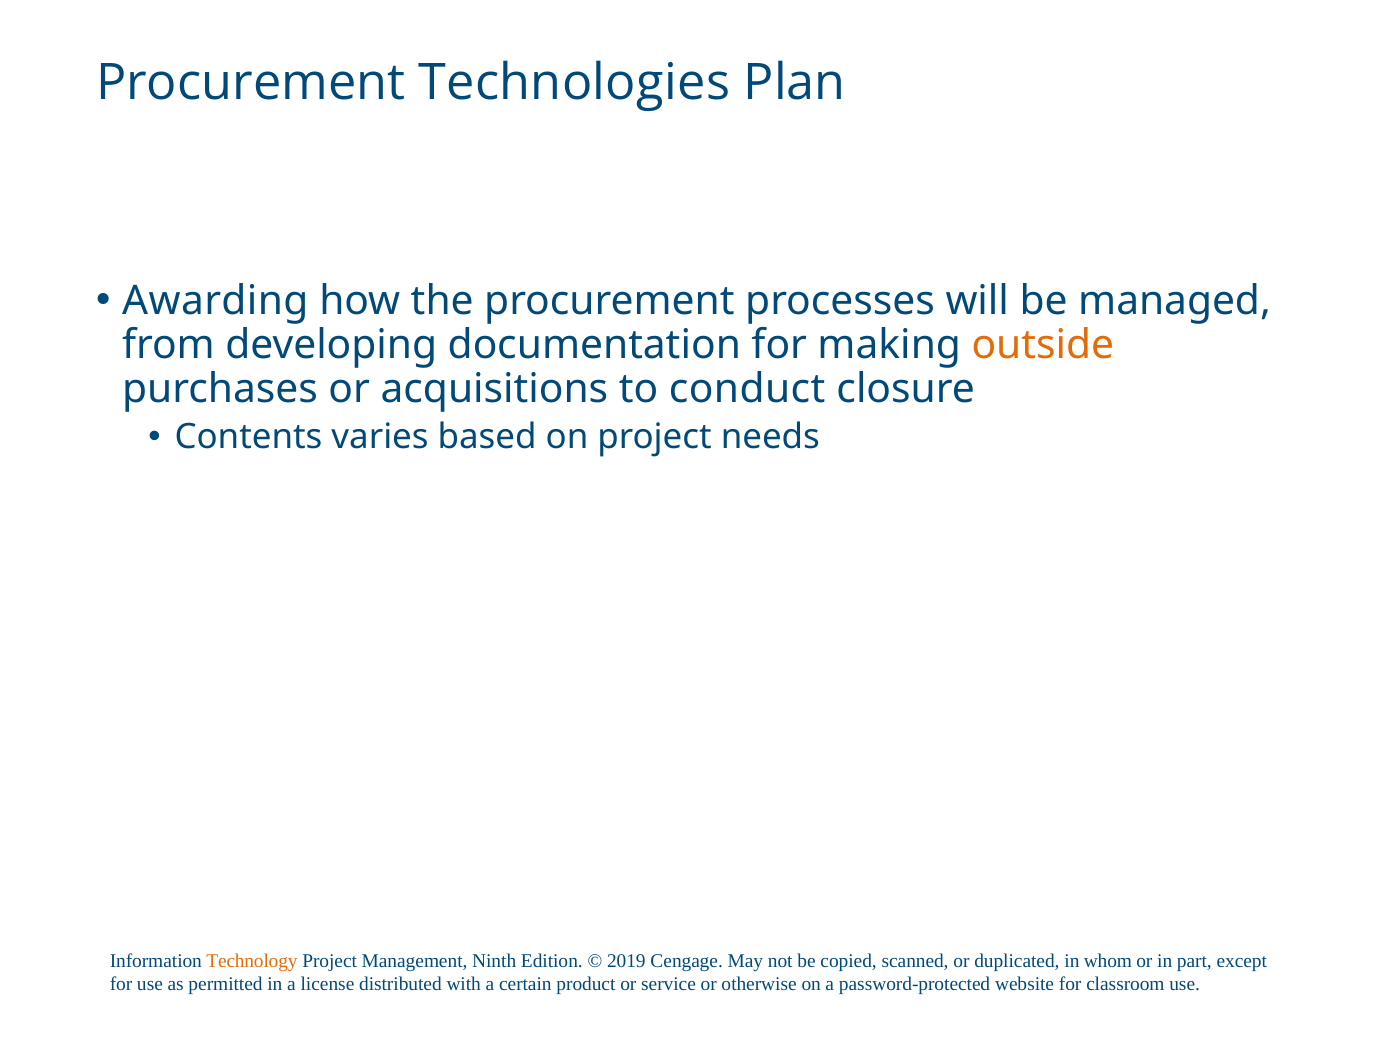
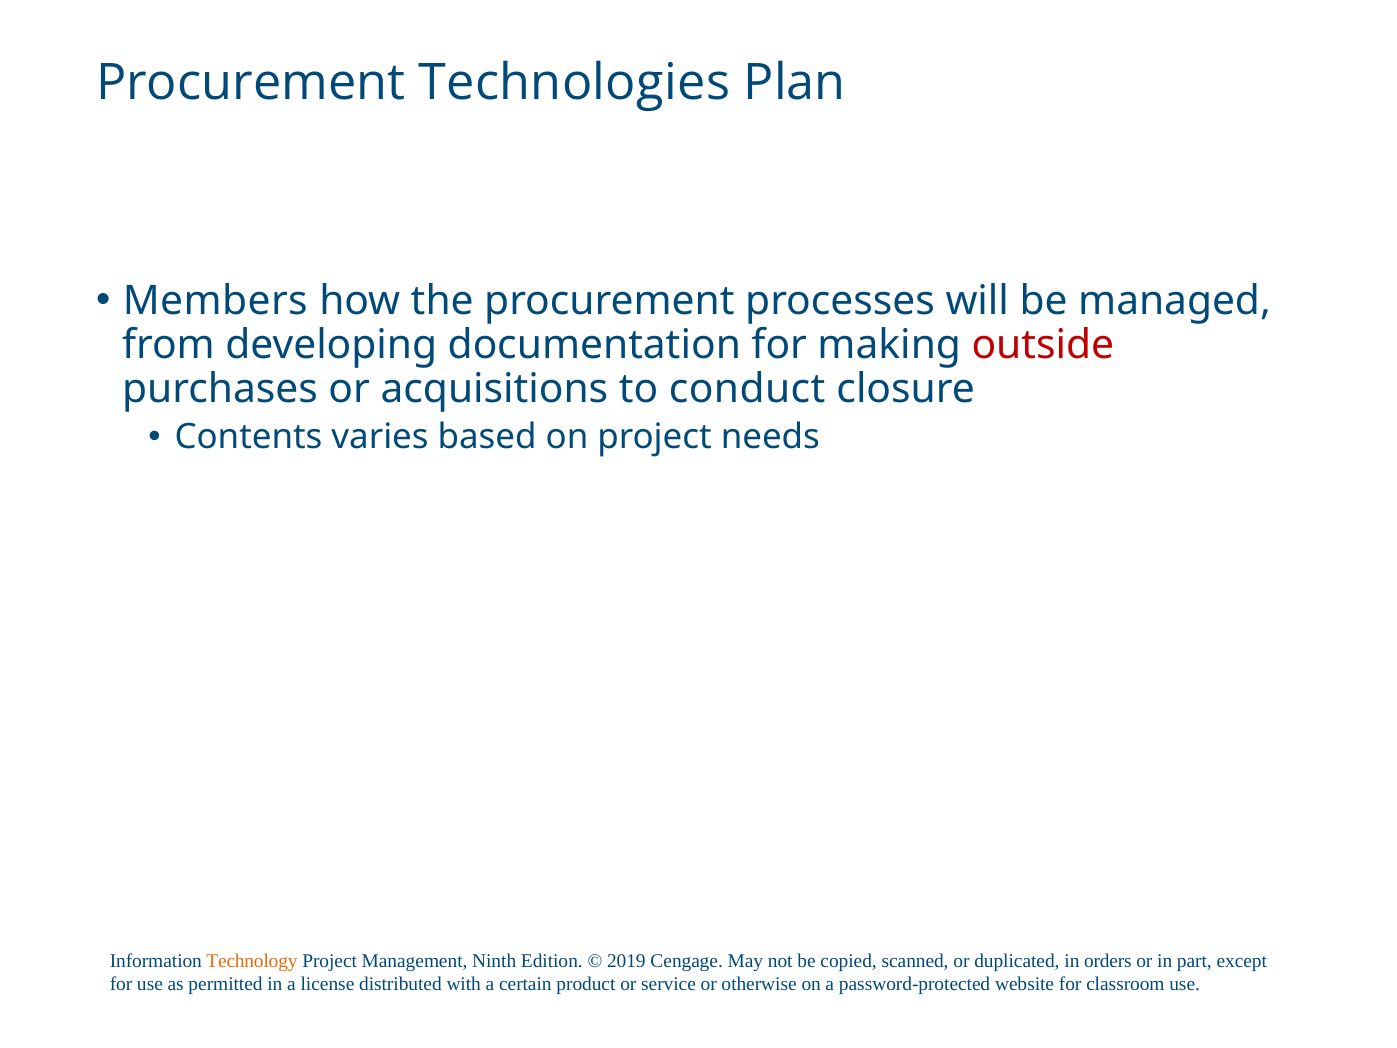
Awarding: Awarding -> Members
outside colour: orange -> red
whom: whom -> orders
